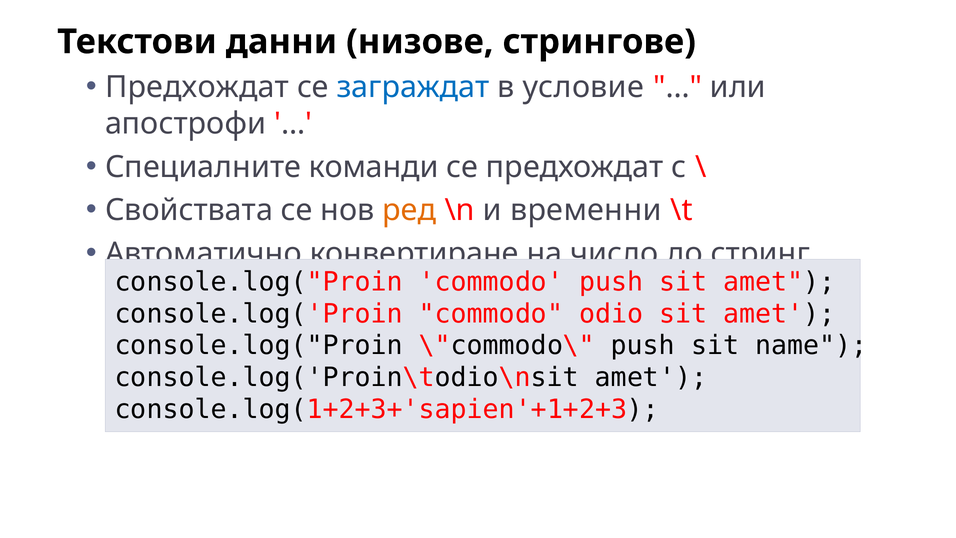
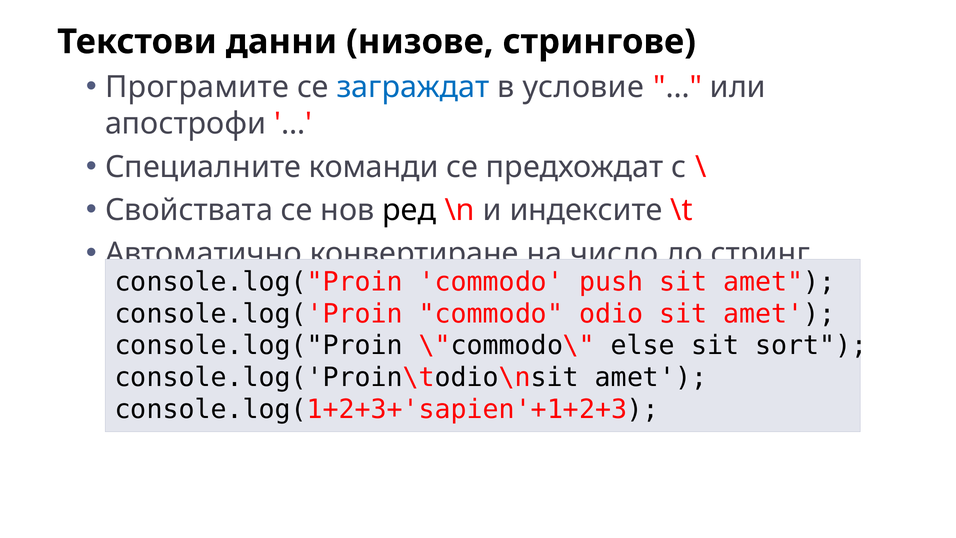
Предхождат at (197, 87): Предхождат -> Програмите
ред colour: orange -> black
временни: временни -> индексите
\"commodo\ push: push -> else
name: name -> sort
